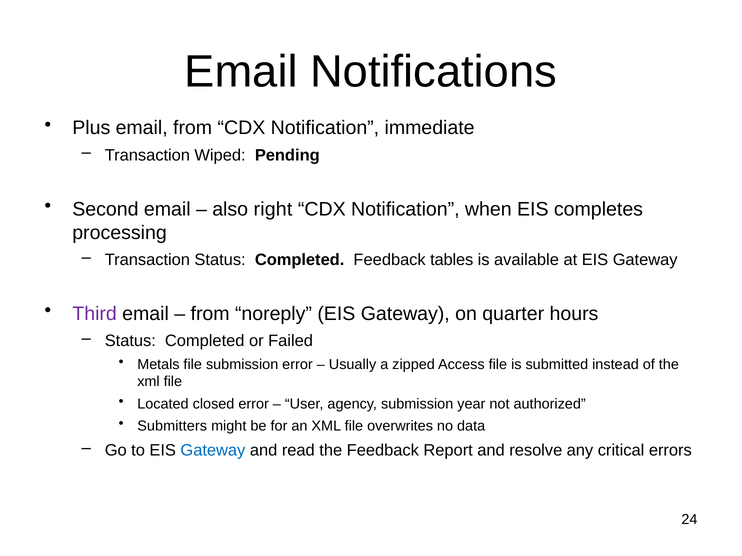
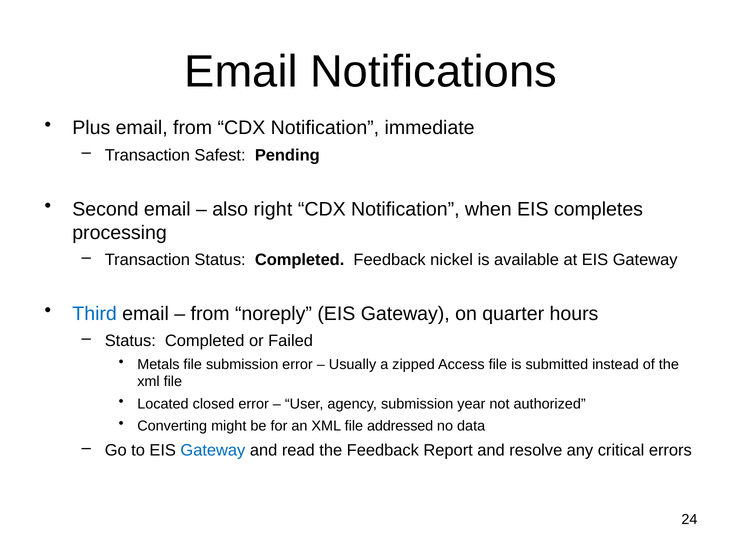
Wiped: Wiped -> Safest
tables: tables -> nickel
Third colour: purple -> blue
Submitters: Submitters -> Converting
overwrites: overwrites -> addressed
